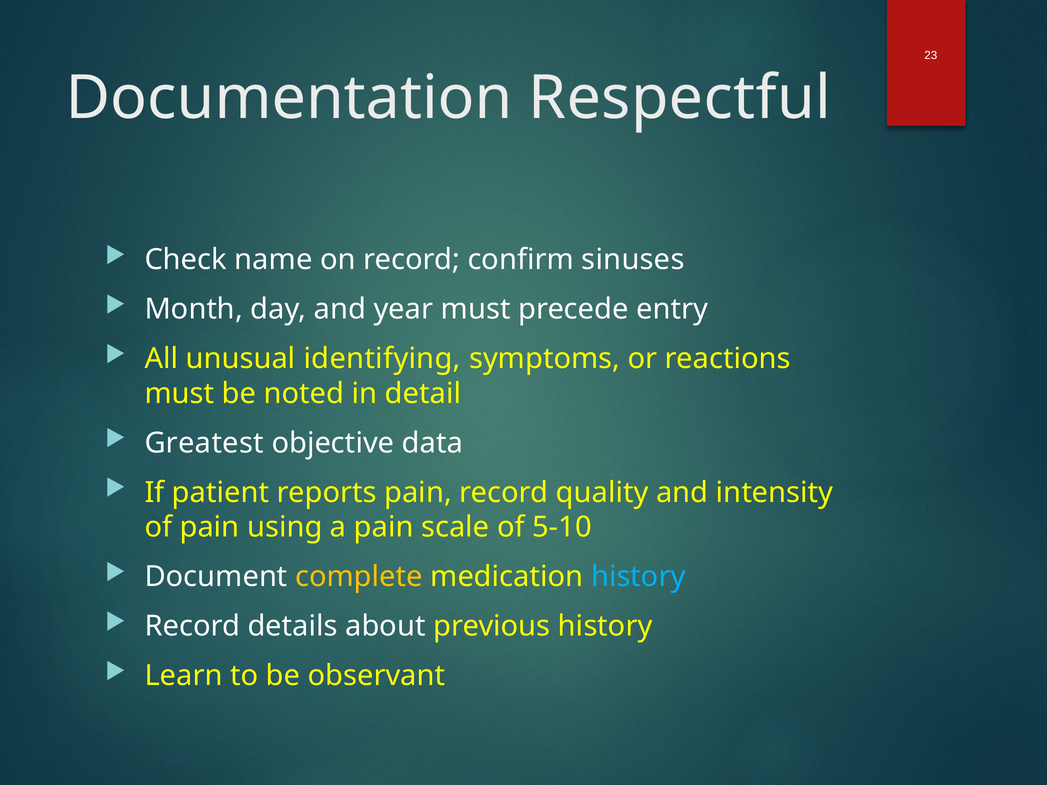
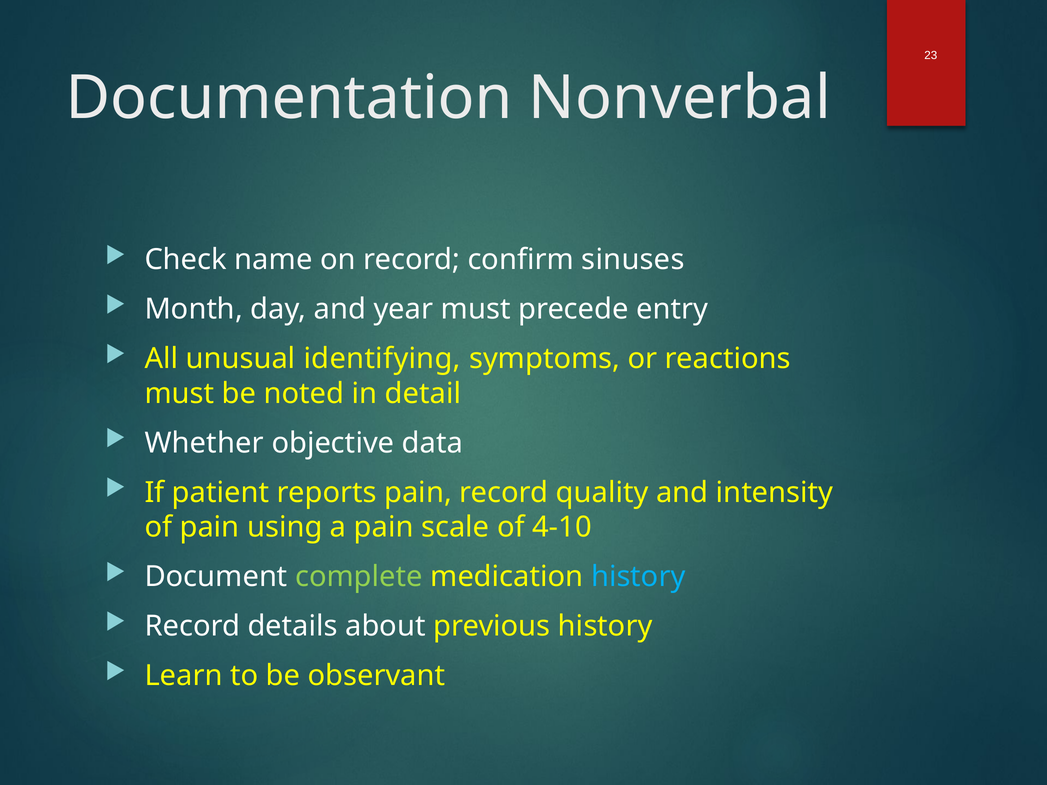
Respectful: Respectful -> Nonverbal
Greatest: Greatest -> Whether
5-10: 5-10 -> 4-10
complete colour: yellow -> light green
